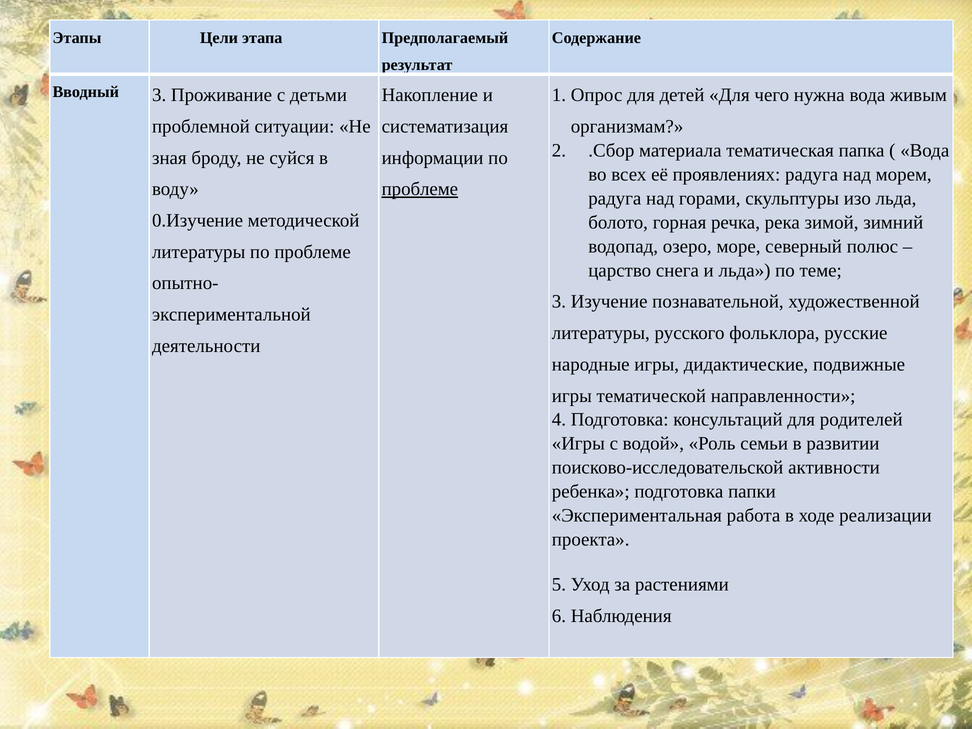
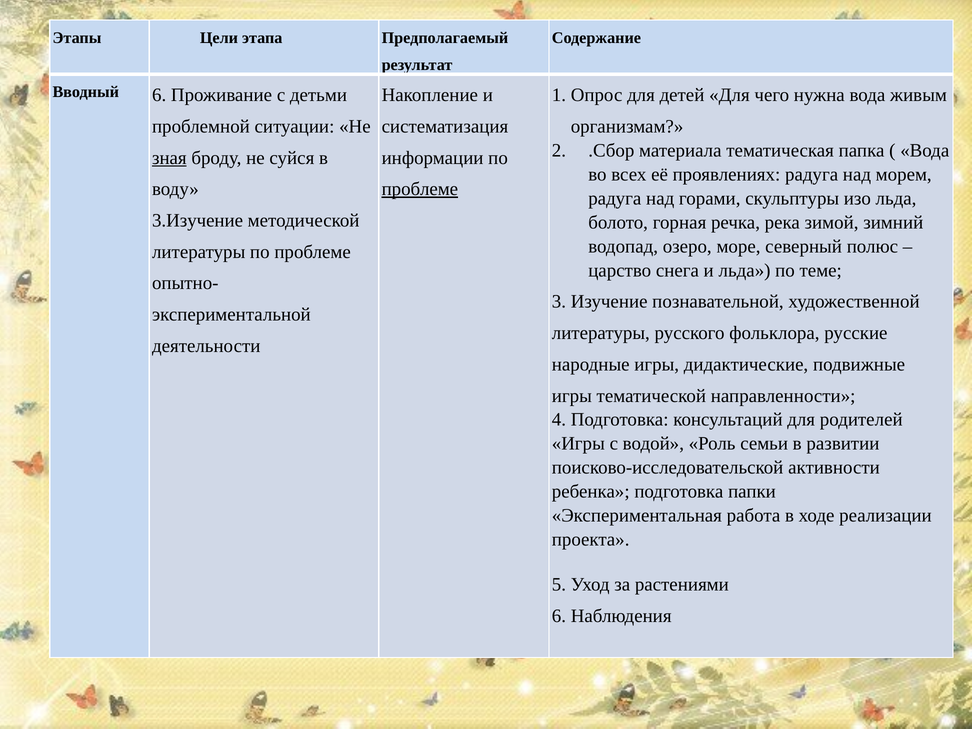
Вводный 3: 3 -> 6
зная underline: none -> present
0.Изучение: 0.Изучение -> 3.Изучение
